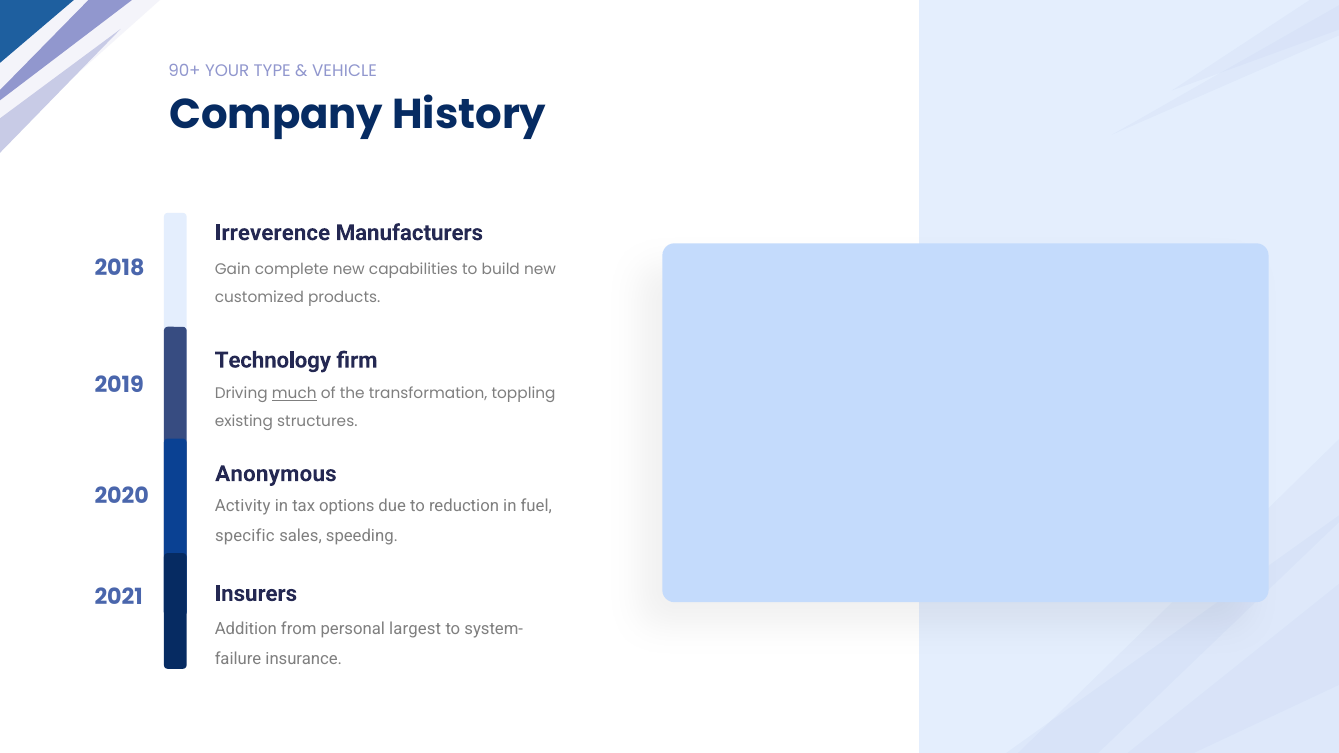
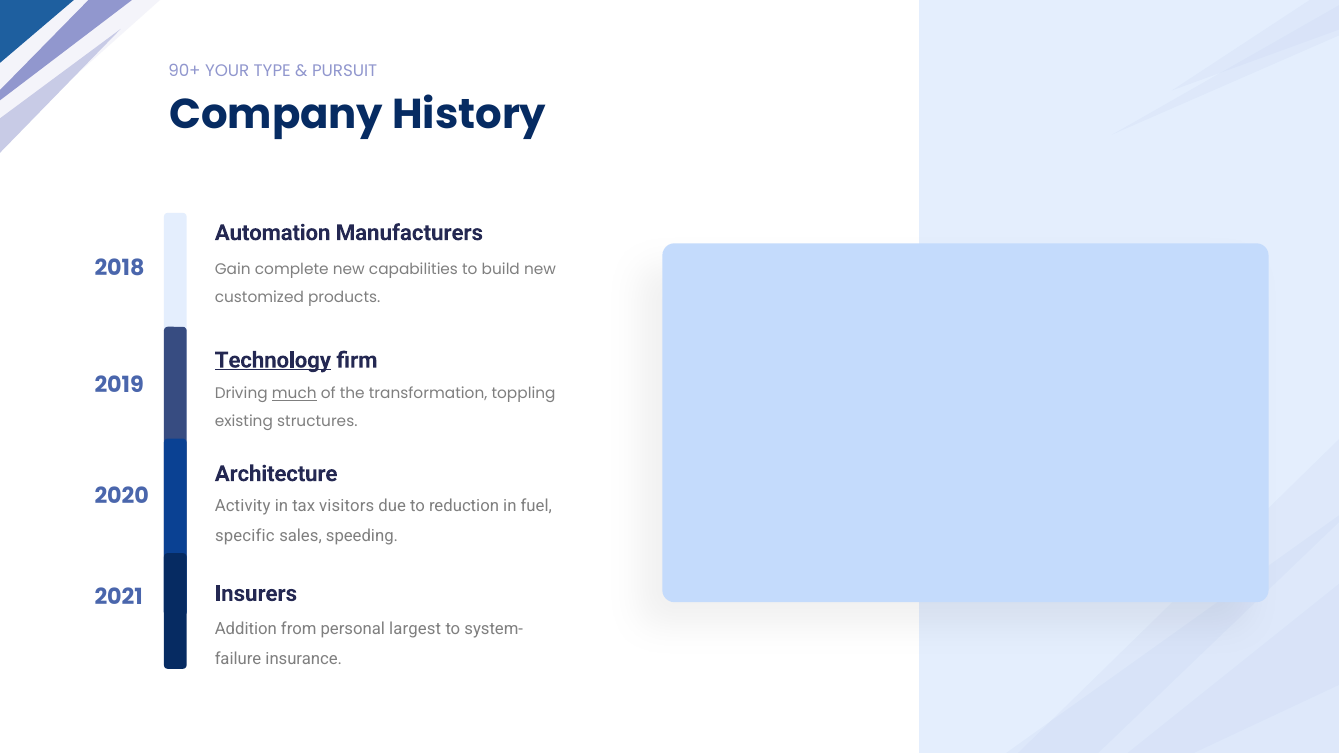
VEHICLE: VEHICLE -> PURSUIT
Irreverence: Irreverence -> Automation
Technology underline: none -> present
Anonymous: Anonymous -> Architecture
options: options -> visitors
